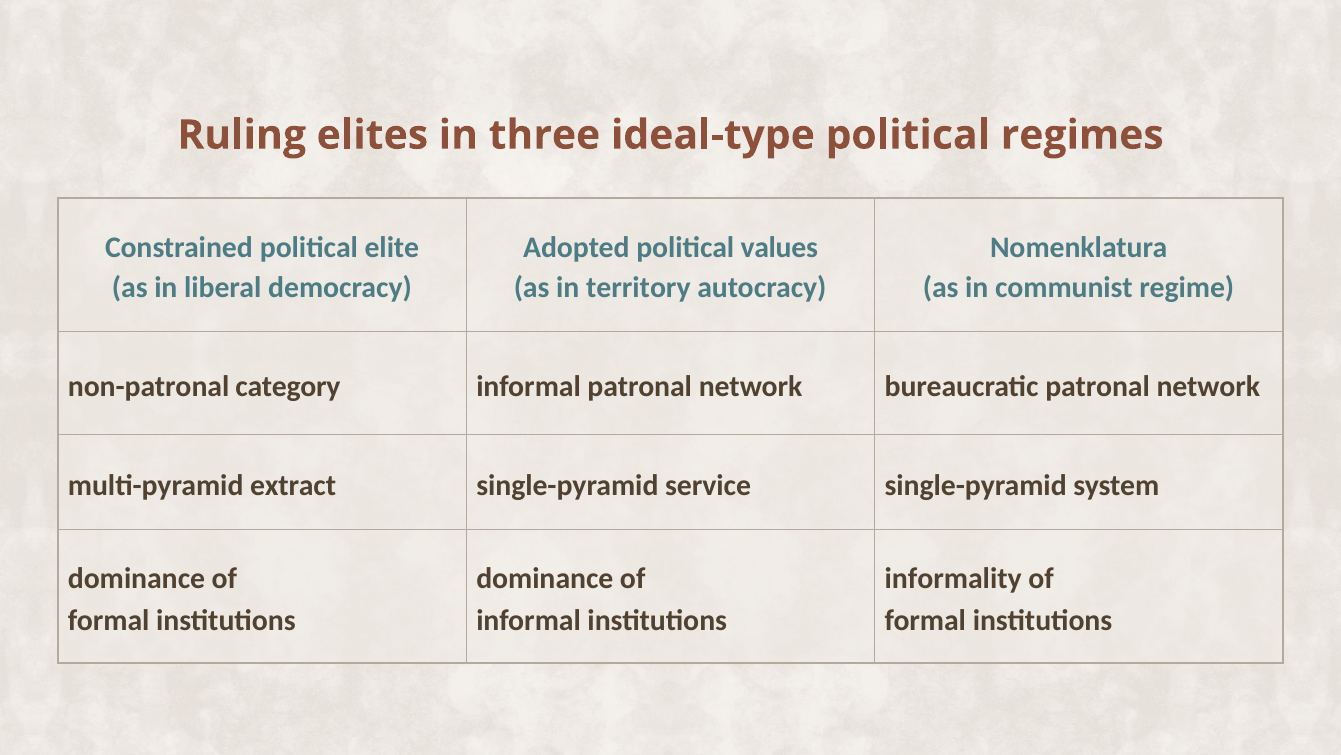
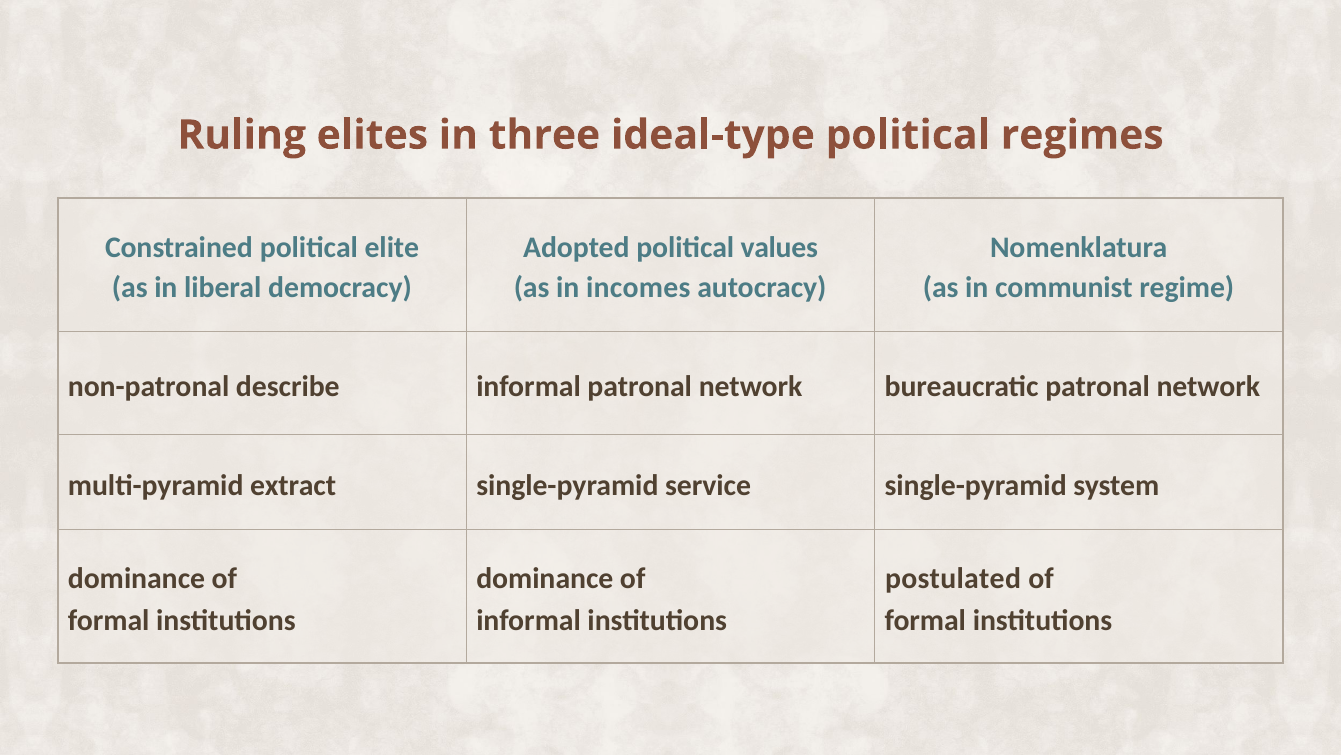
territory: territory -> incomes
category: category -> describe
informality: informality -> postulated
